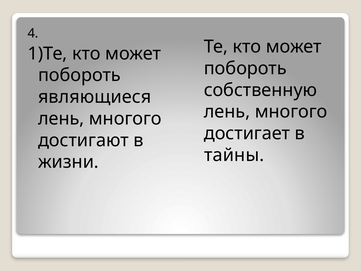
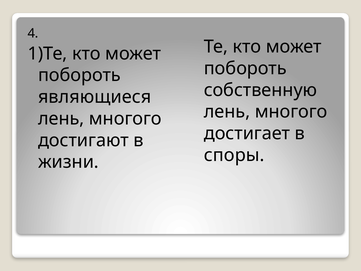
тайны: тайны -> споры
